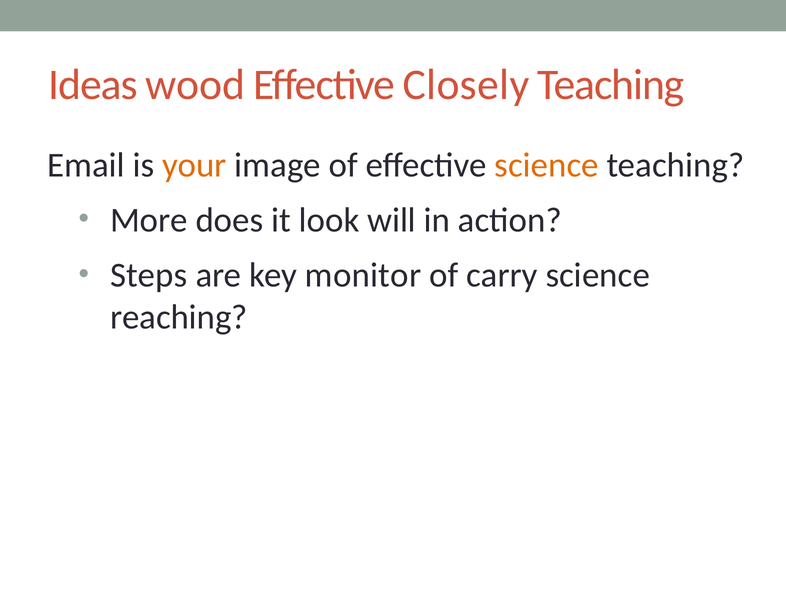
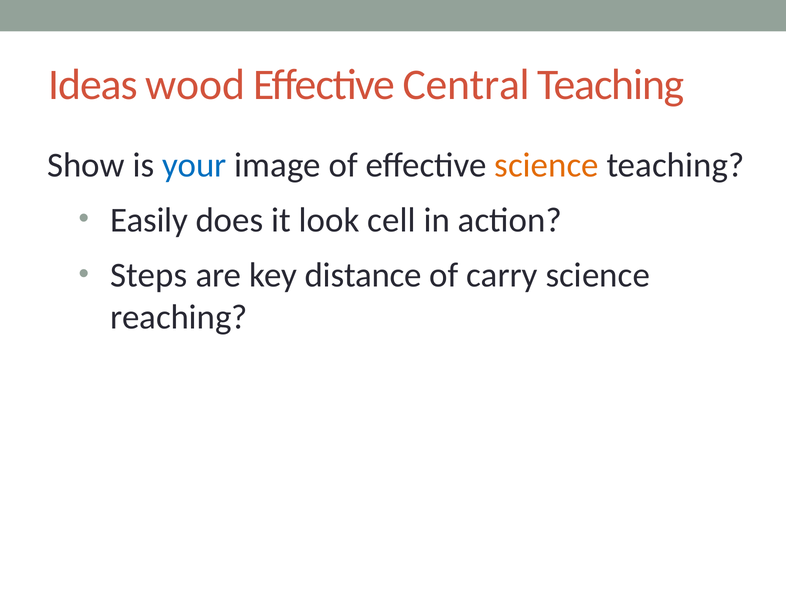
Closely: Closely -> Central
Email: Email -> Show
your colour: orange -> blue
More: More -> Easily
will: will -> cell
monitor: monitor -> distance
